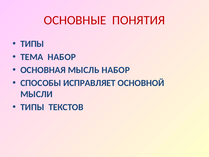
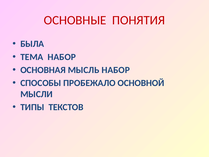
ТИПЫ at (32, 44): ТИПЫ -> БЫЛА
ИСПРАВЛЯЕТ: ИСПРАВЛЯЕТ -> ПРОБЕЖАЛО
